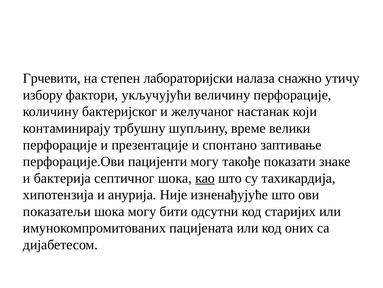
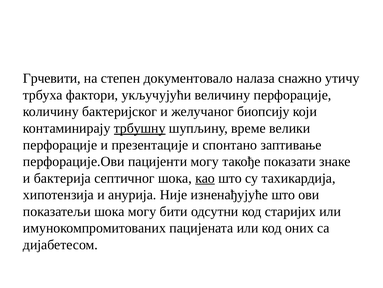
лабораторијски: лабораторијски -> документовало
избору: избору -> трбуха
настанак: настанак -> биопсију
трбушну underline: none -> present
